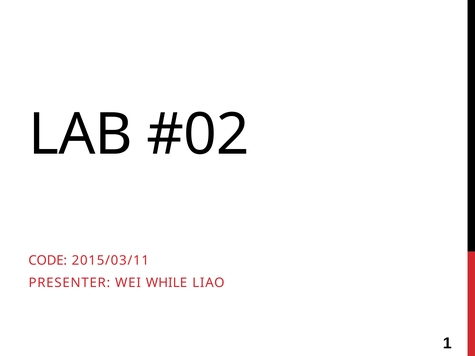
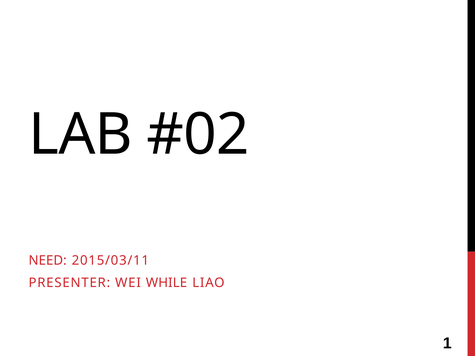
CODE: CODE -> NEED
